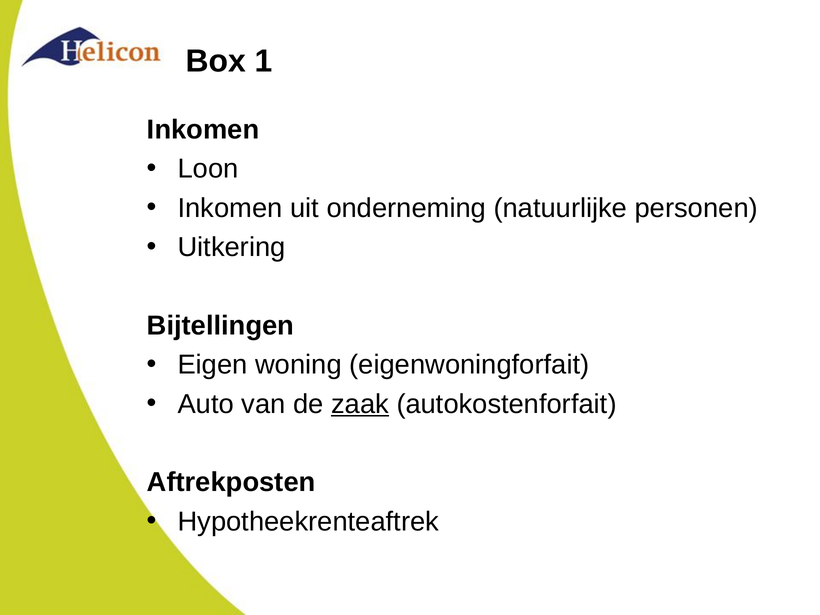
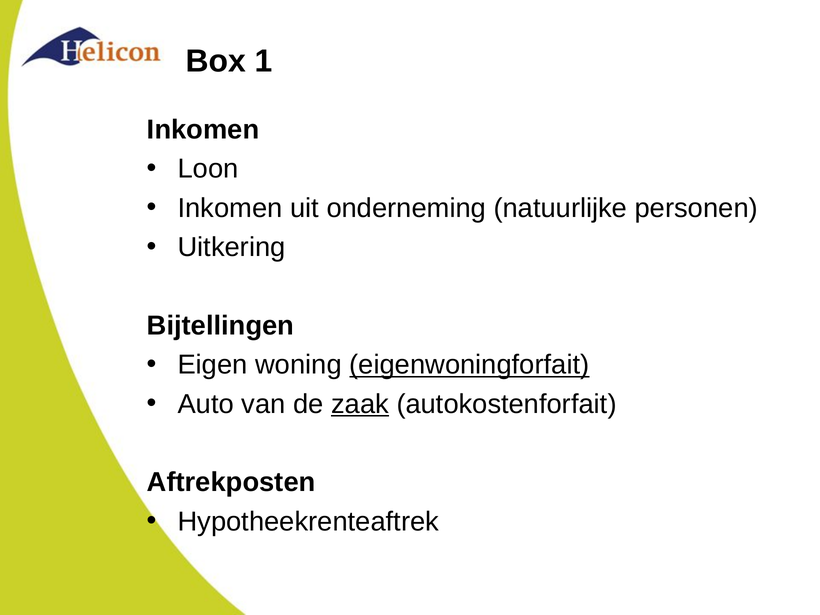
eigenwoningforfait underline: none -> present
